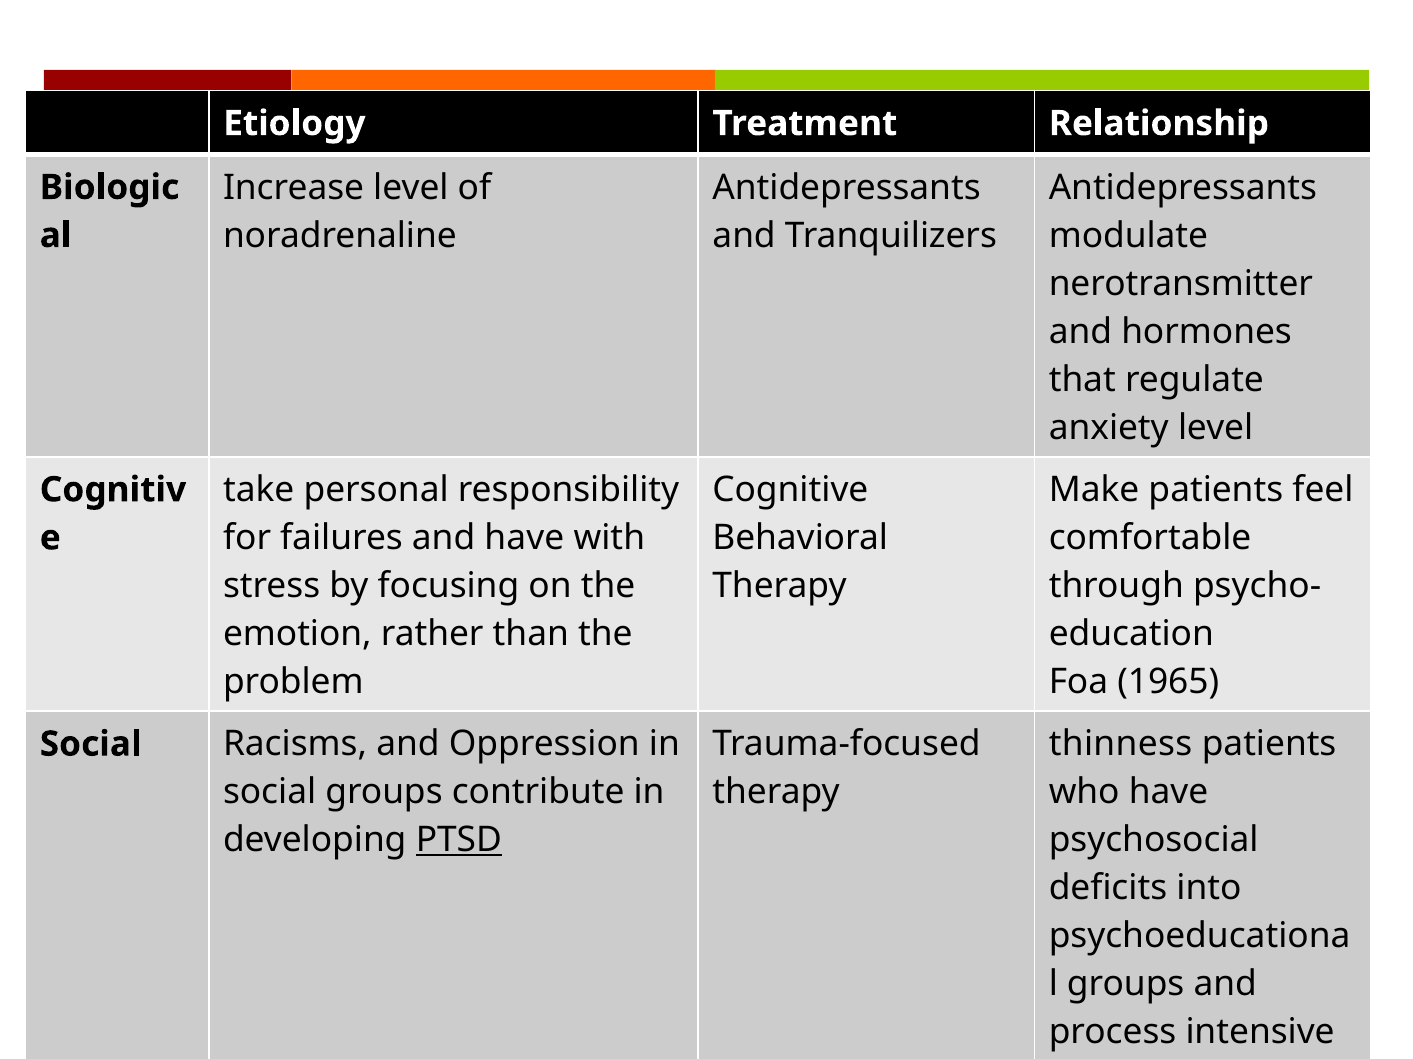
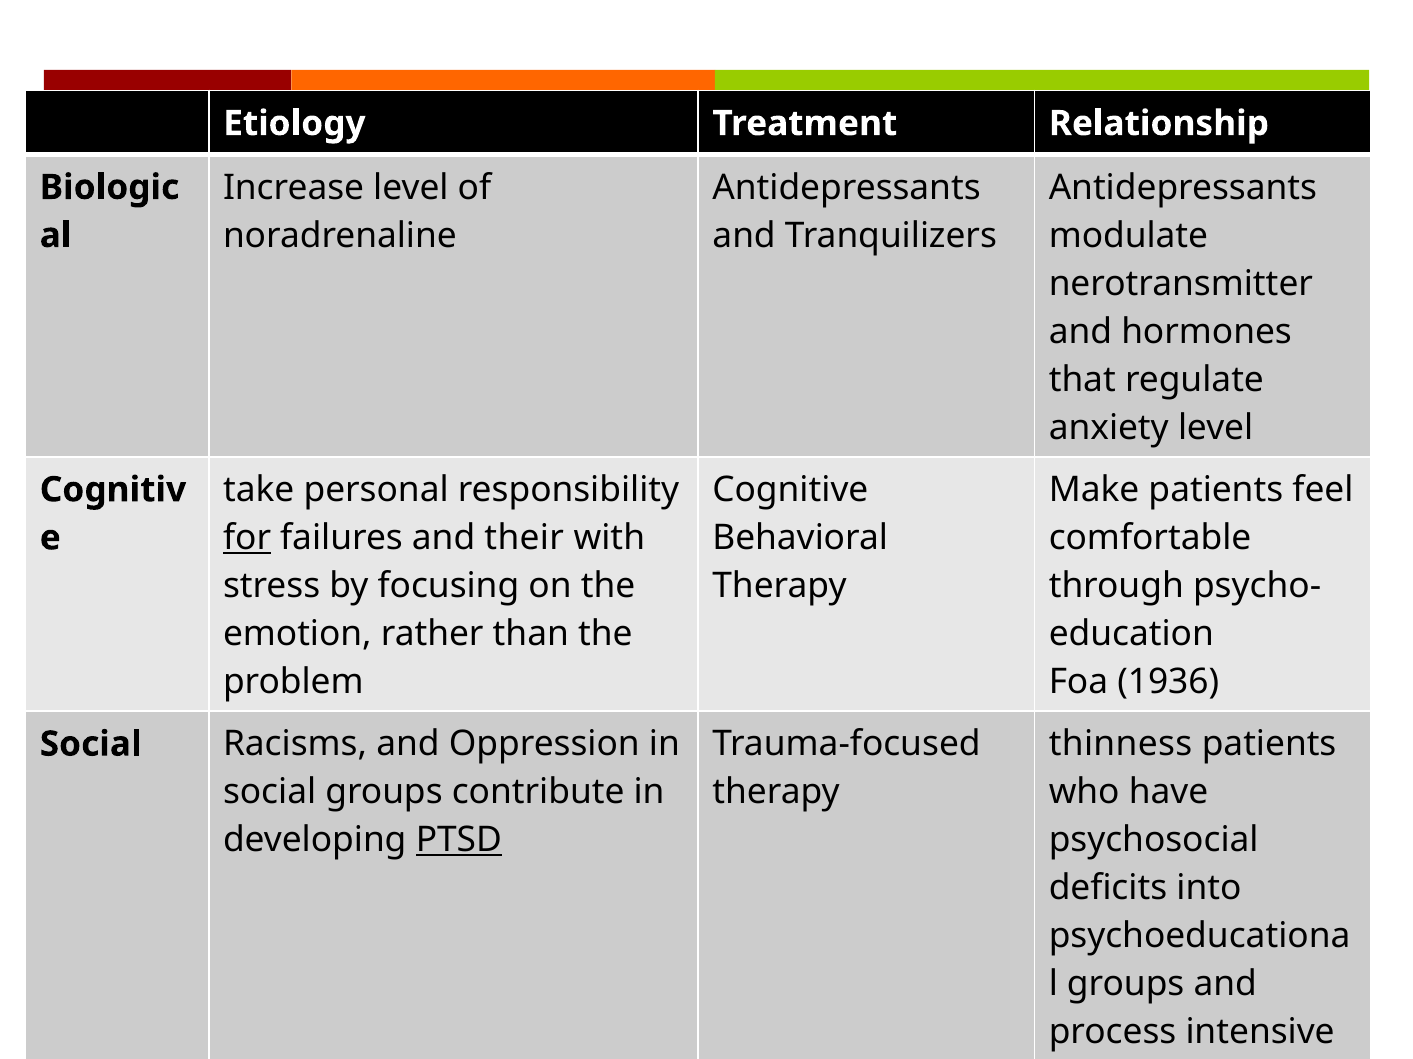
for underline: none -> present
and have: have -> their
1965: 1965 -> 1936
